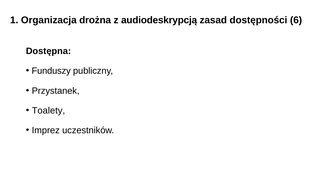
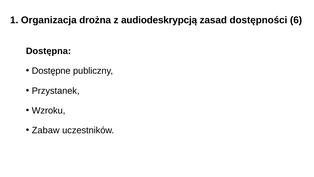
Funduszy: Funduszy -> Dostępne
Toalety: Toalety -> Wzroku
Imprez: Imprez -> Zabaw
